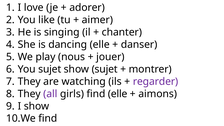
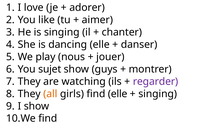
show sujet: sujet -> guys
all colour: purple -> orange
aimons at (158, 94): aimons -> singing
